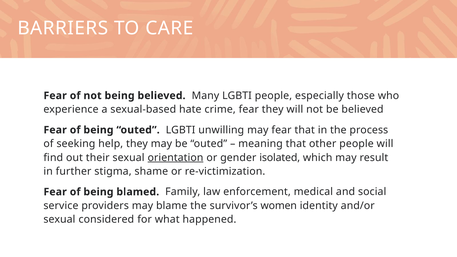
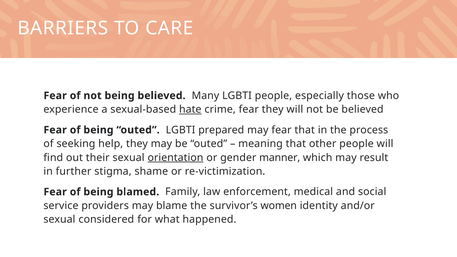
hate underline: none -> present
unwilling: unwilling -> prepared
isolated: isolated -> manner
